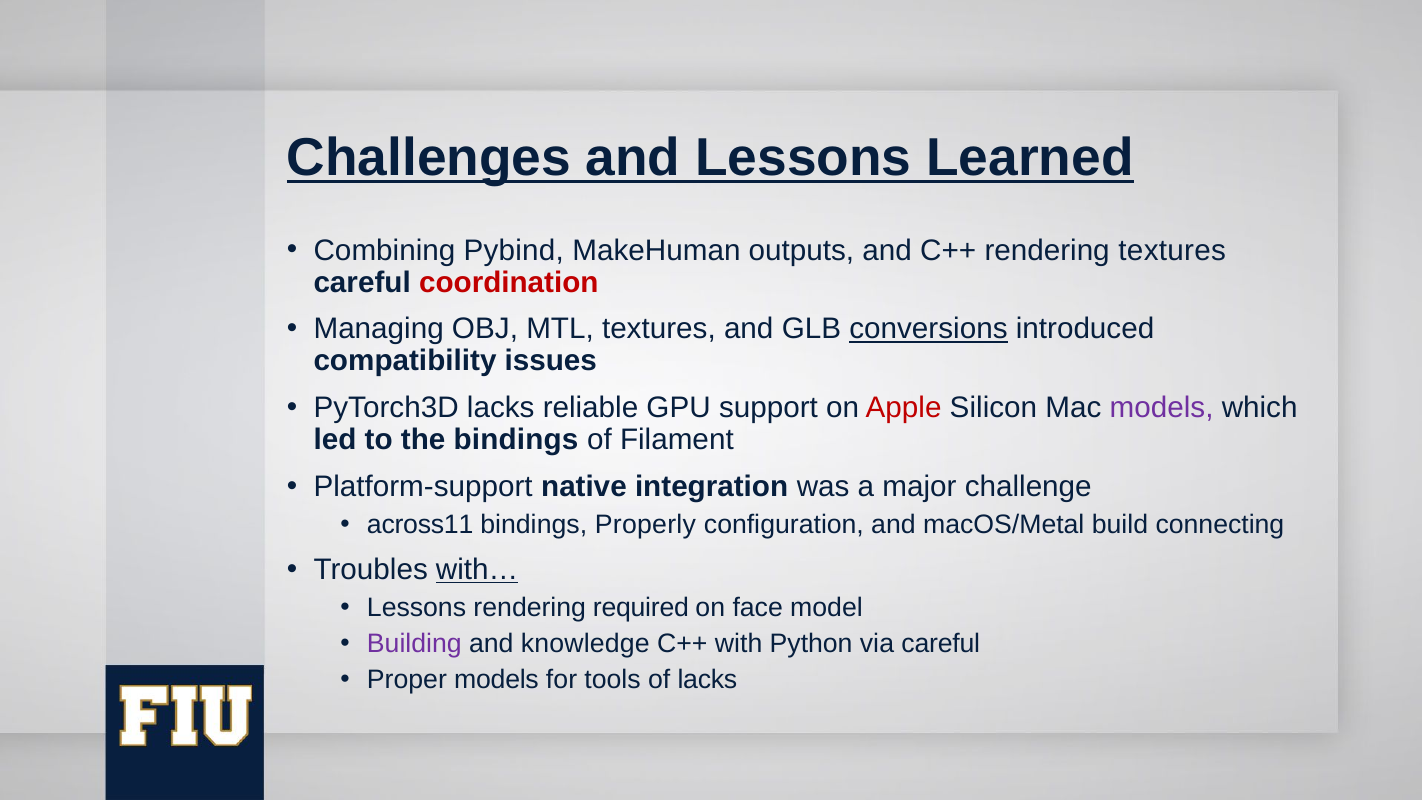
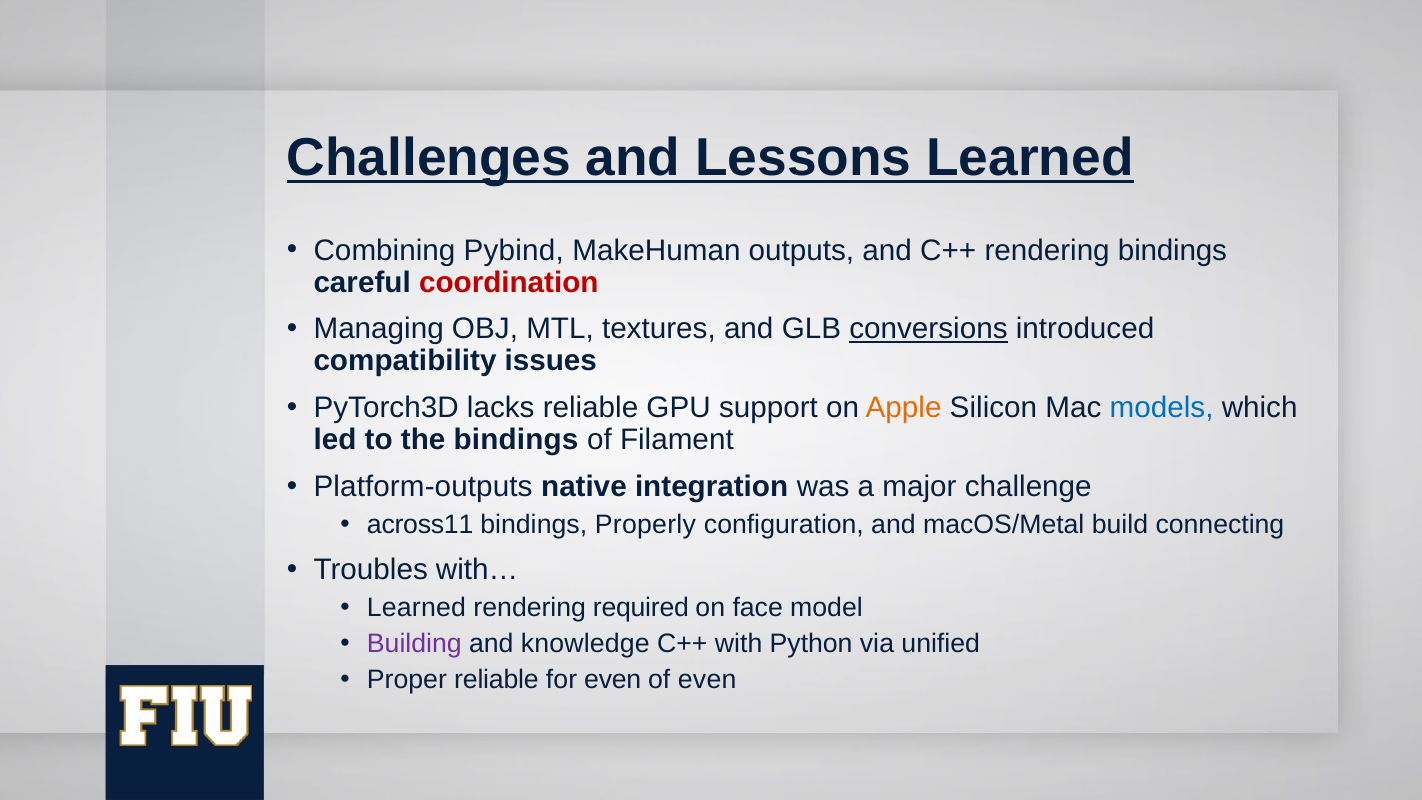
rendering textures: textures -> bindings
Apple colour: red -> orange
models at (1162, 408) colour: purple -> blue
Platform-support: Platform-support -> Platform-outputs
with… underline: present -> none
Lessons at (417, 607): Lessons -> Learned
via careful: careful -> unified
Proper models: models -> reliable
for tools: tools -> even
of lacks: lacks -> even
